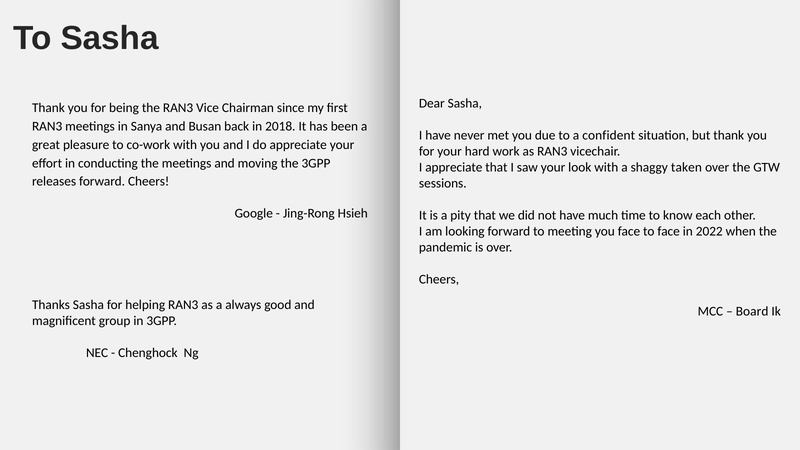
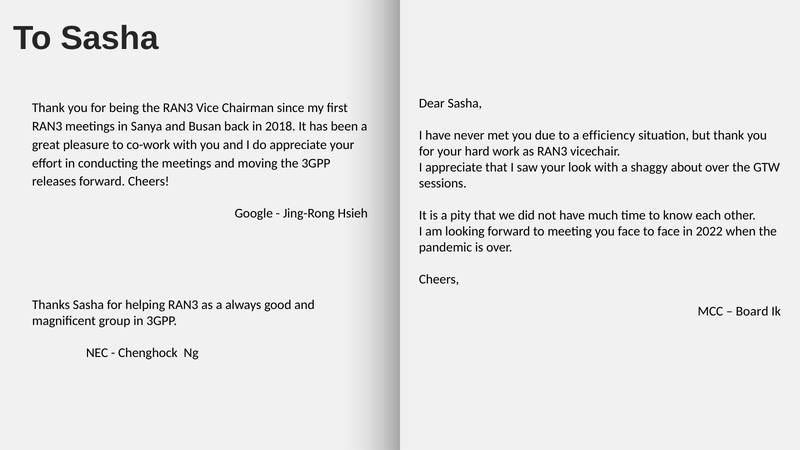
confident: confident -> efficiency
taken: taken -> about
